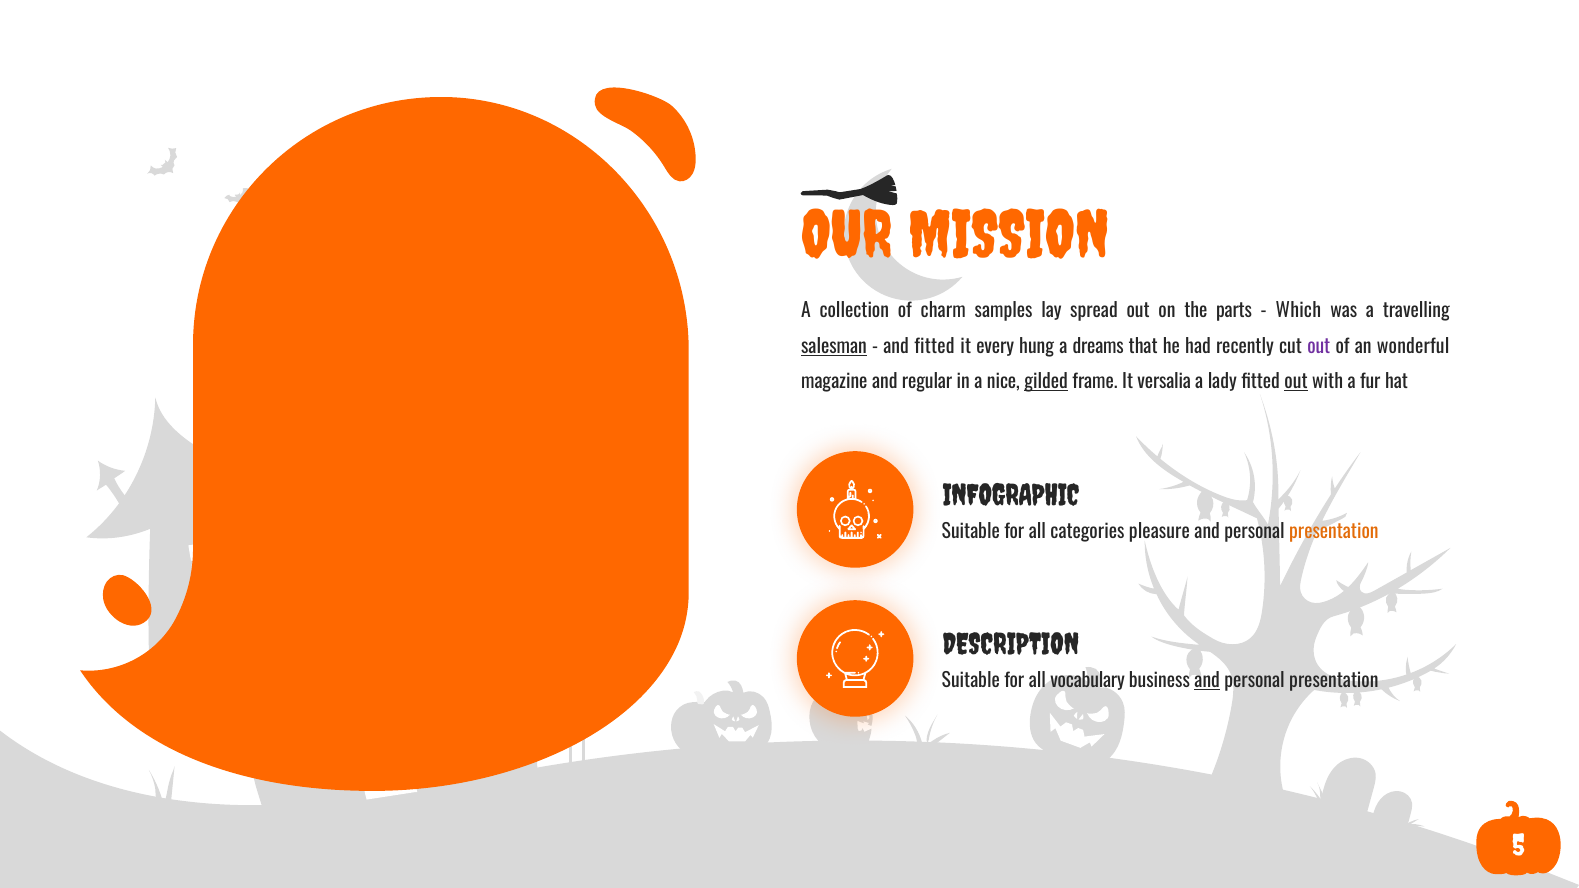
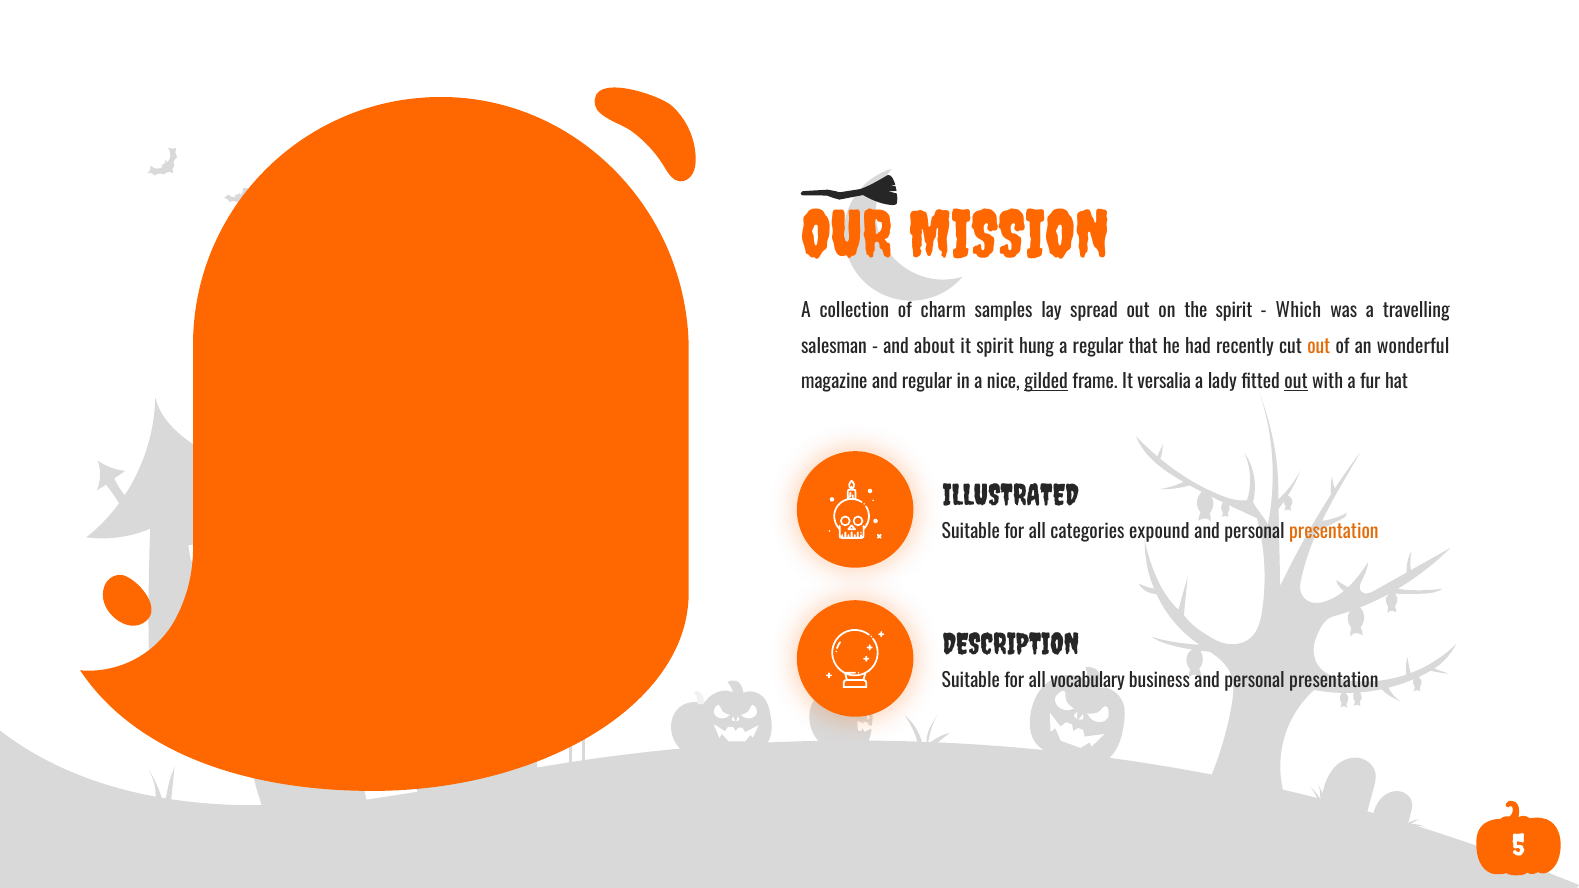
the parts: parts -> spirit
salesman underline: present -> none
and fitted: fitted -> about
it every: every -> spirit
a dreams: dreams -> regular
out at (1319, 347) colour: purple -> orange
INFOGRAPHIC: INFOGRAPHIC -> ILLUSTRATED
pleasure: pleasure -> expound
and at (1207, 681) underline: present -> none
